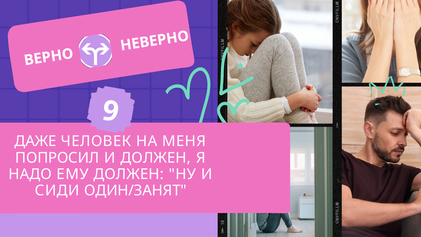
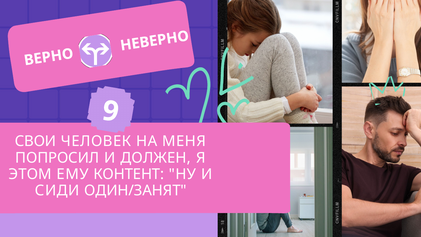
ДАЖЕ: ДАЖЕ -> СВОИ
НАДО: НАДО -> ЭТОМ
ЕМУ ДОЛЖЕН: ДОЛЖЕН -> КОНТЕНТ
